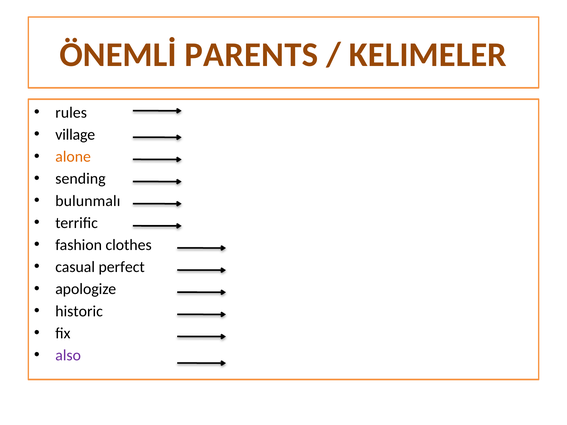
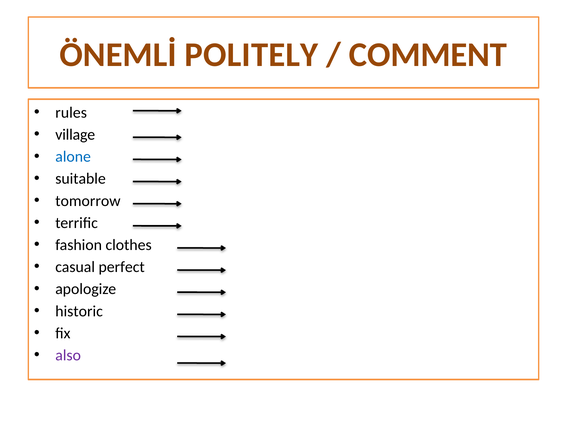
PARENTS: PARENTS -> POLITELY
KELIMELER: KELIMELER -> COMMENT
alone colour: orange -> blue
sending: sending -> suitable
bulunmalı: bulunmalı -> tomorrow
